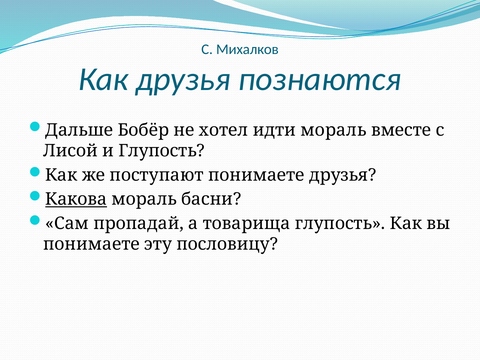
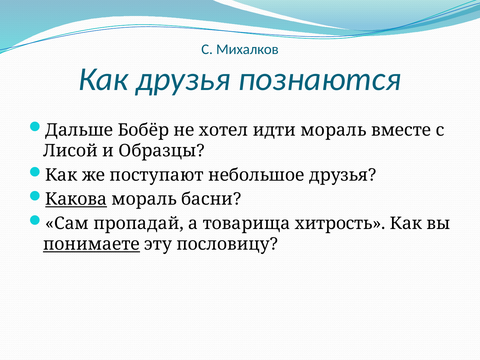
и Глупость: Глупость -> Образцы
поступают понимаете: понимаете -> небольшое
товарища глупость: глупость -> хитрость
понимаете at (91, 244) underline: none -> present
